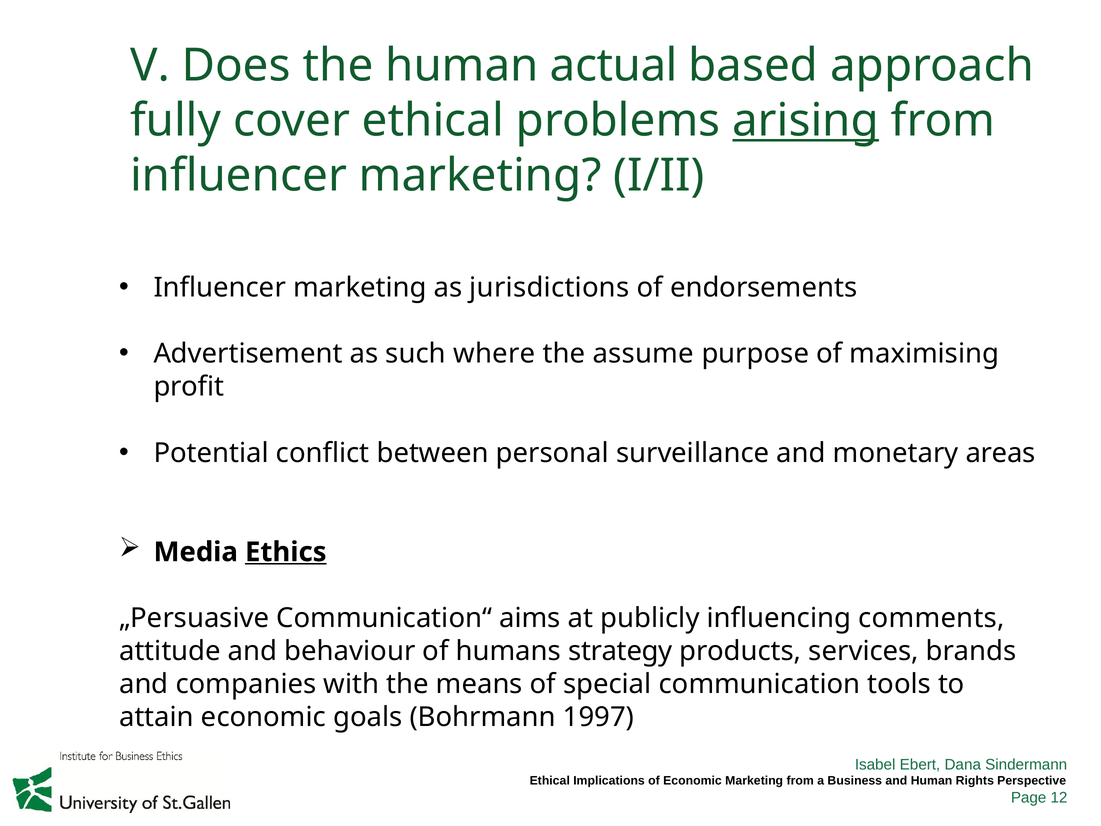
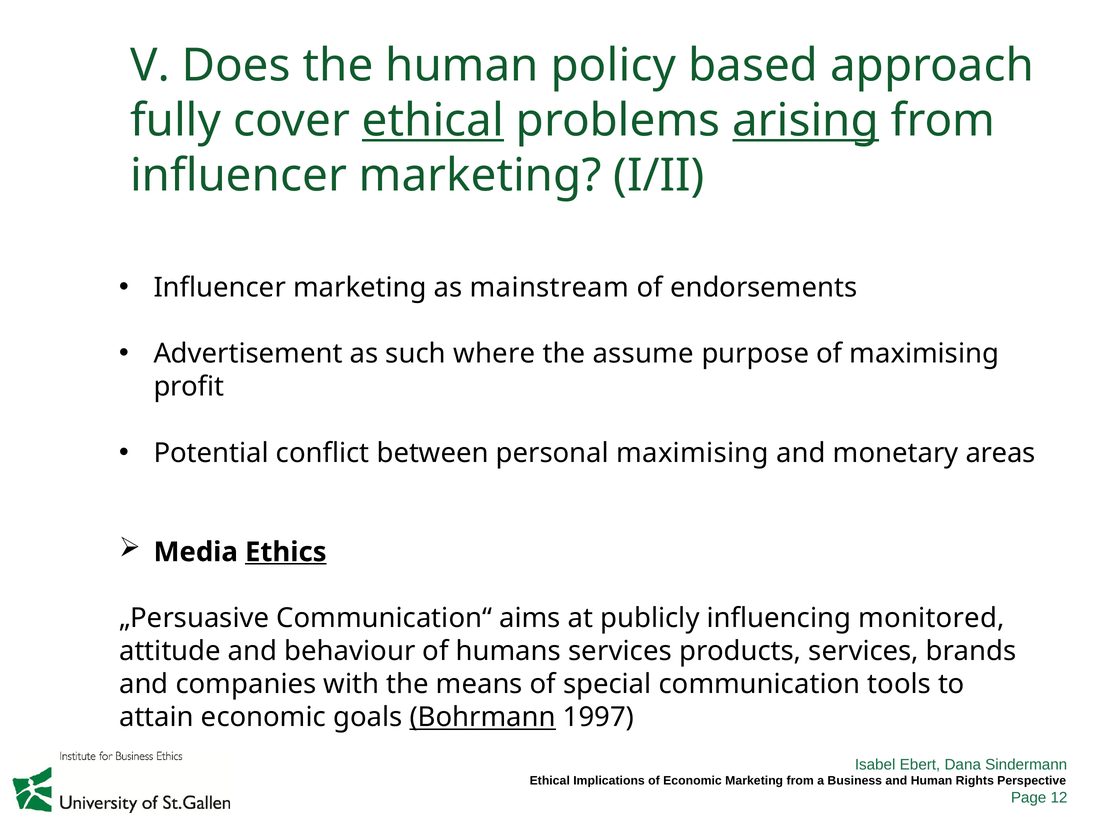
actual: actual -> policy
ethical at (433, 120) underline: none -> present
jurisdictions: jurisdictions -> mainstream
personal surveillance: surveillance -> maximising
comments: comments -> monitored
humans strategy: strategy -> services
Bohrmann underline: none -> present
